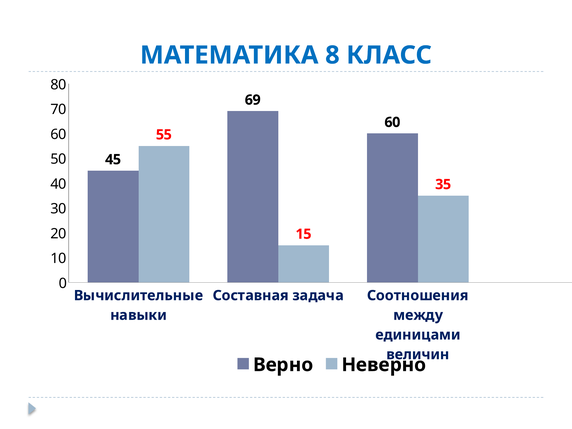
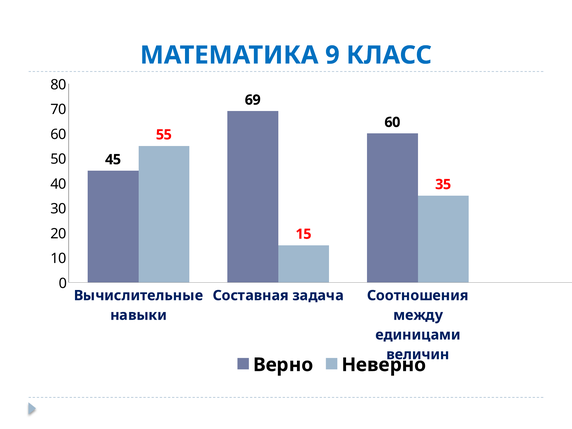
8: 8 -> 9
